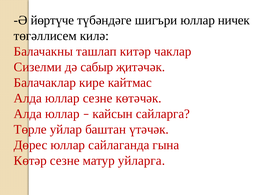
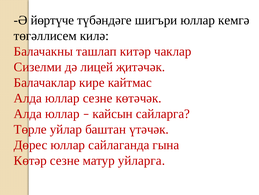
ничек: ничек -> кемгә
сабыр: сабыр -> лицей
